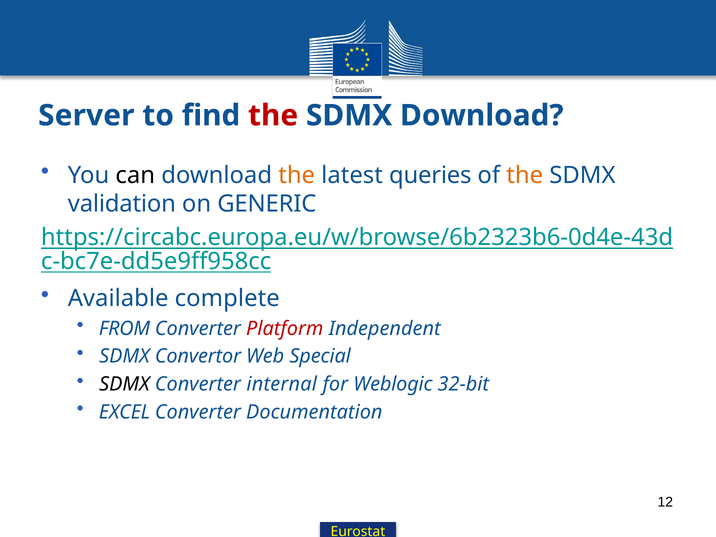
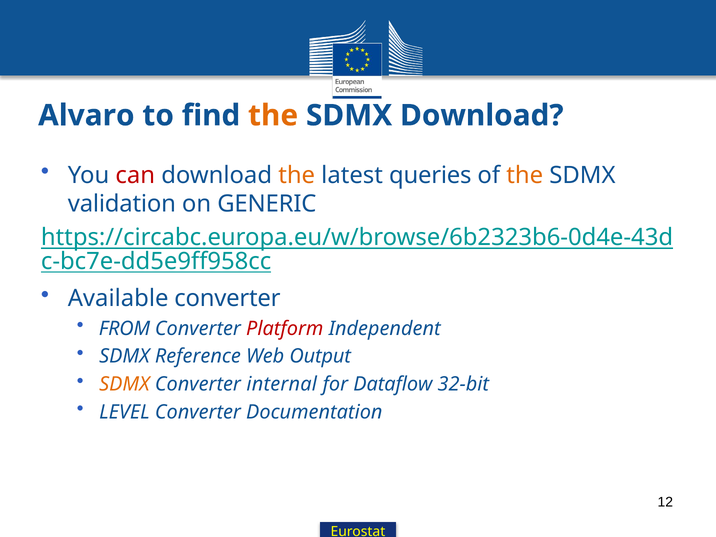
Server: Server -> Alvaro
the at (273, 116) colour: red -> orange
can colour: black -> red
Available complete: complete -> converter
Convertor: Convertor -> Reference
Special: Special -> Output
SDMX at (124, 384) colour: black -> orange
Weblogic: Weblogic -> Dataflow
EXCEL: EXCEL -> LEVEL
